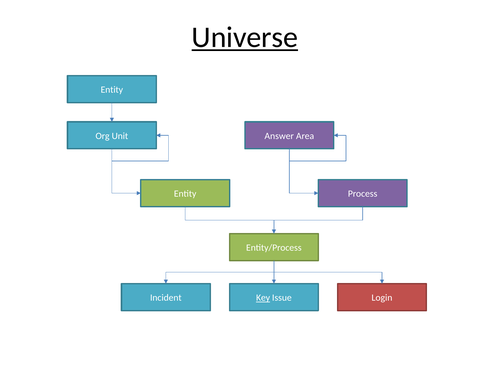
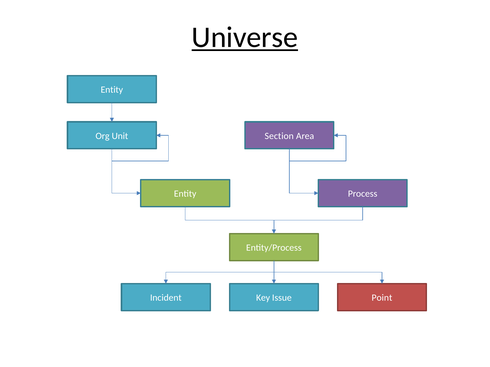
Answer: Answer -> Section
Key underline: present -> none
Login: Login -> Point
